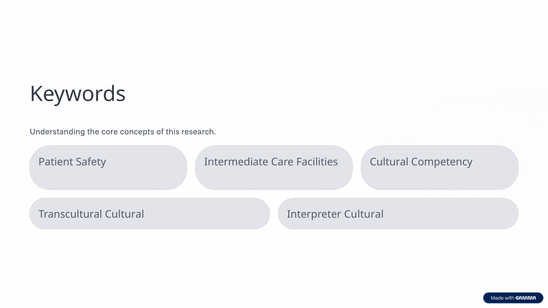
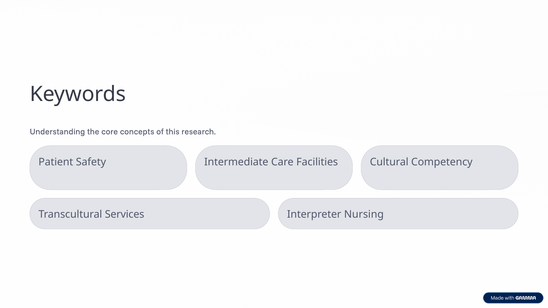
Transcultural Cultural: Cultural -> Services
Interpreter Cultural: Cultural -> Nursing
